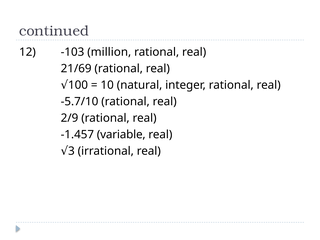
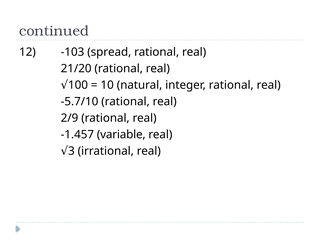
million: million -> spread
21/69: 21/69 -> 21/20
